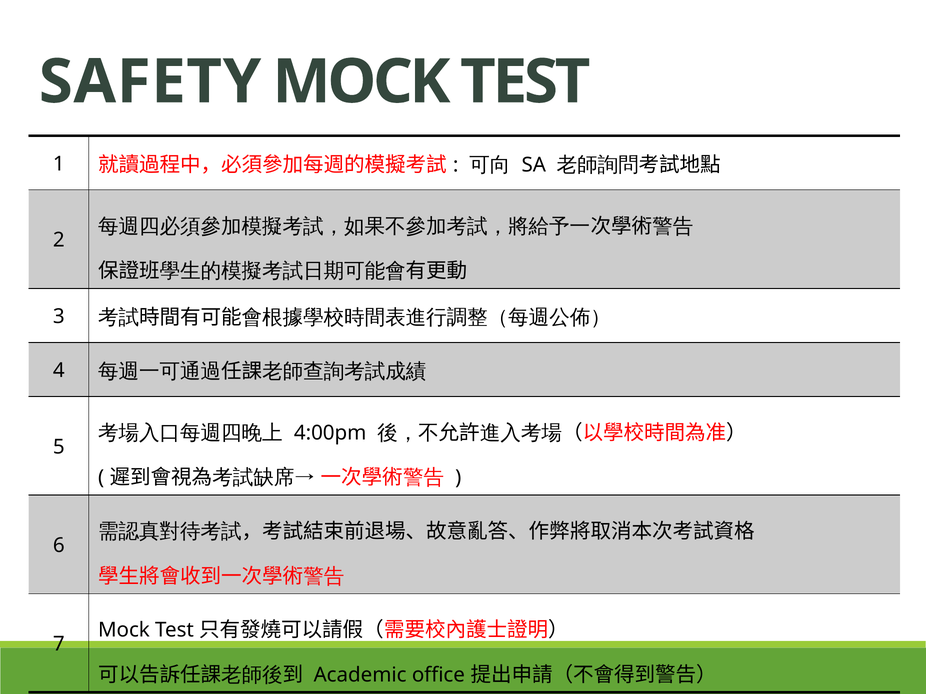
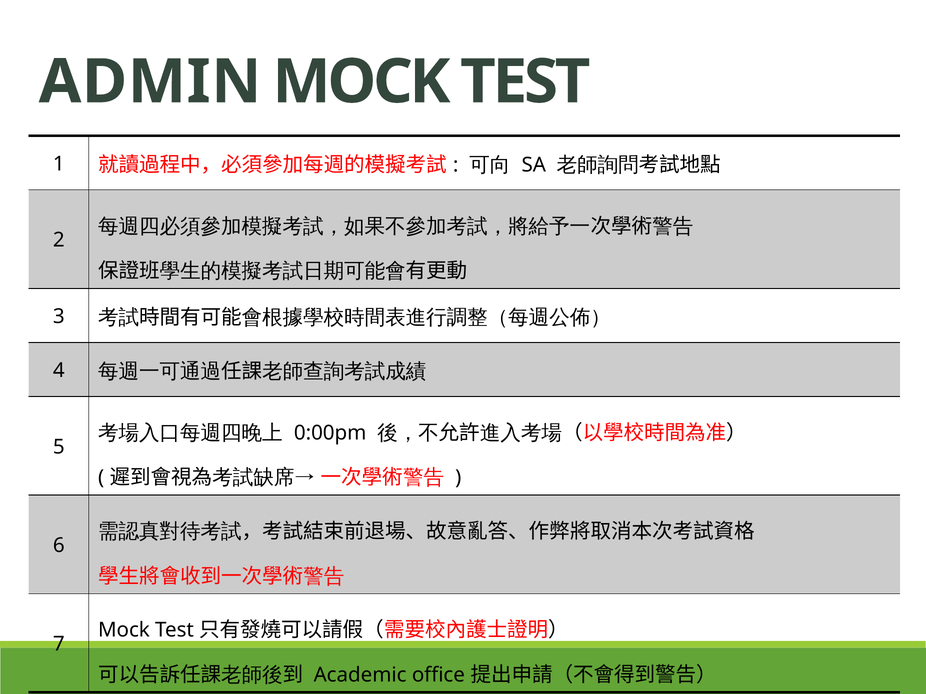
SAFETY: SAFETY -> ADMIN
4:00pm: 4:00pm -> 0:00pm
